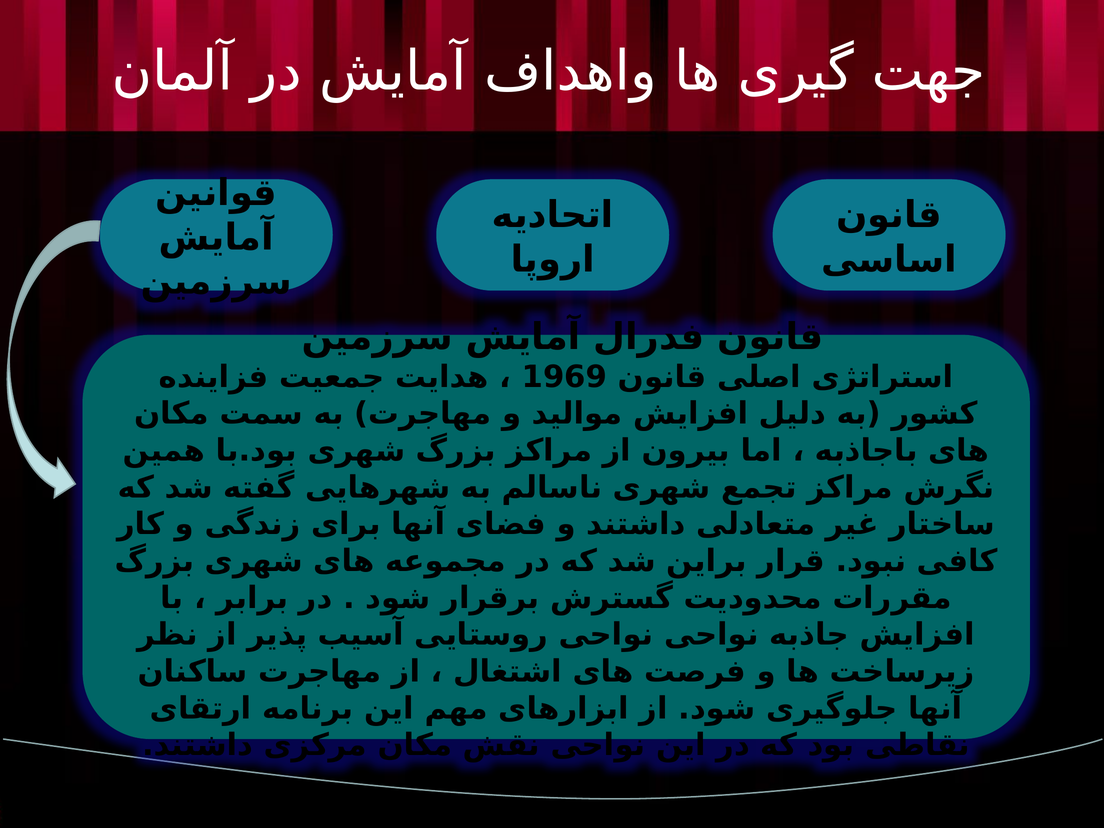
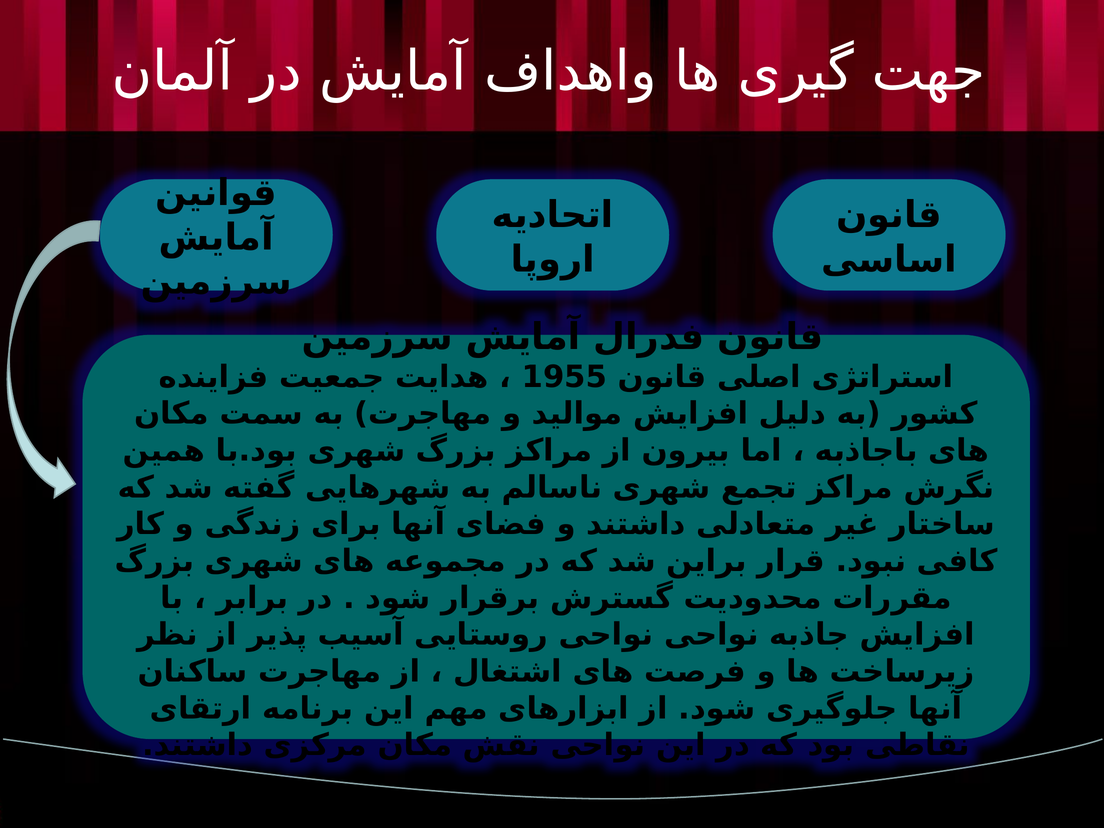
1969: 1969 -> 1955
